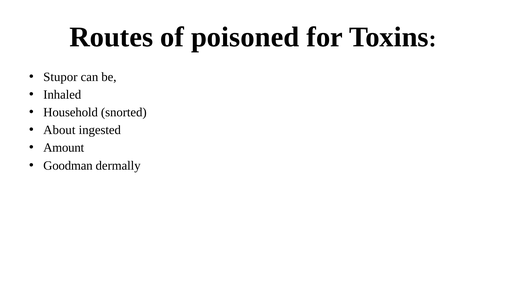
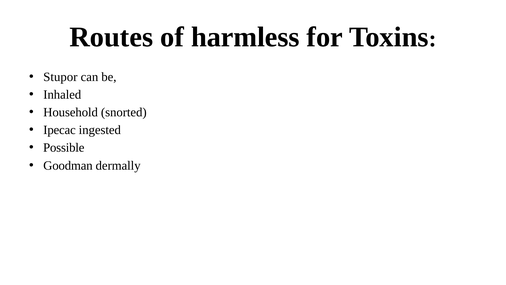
poisoned: poisoned -> harmless
About: About -> Ipecac
Amount: Amount -> Possible
